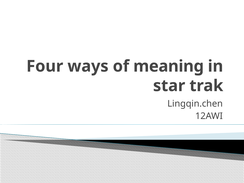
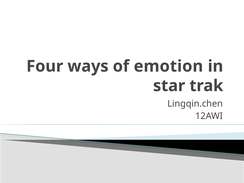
meaning: meaning -> emotion
